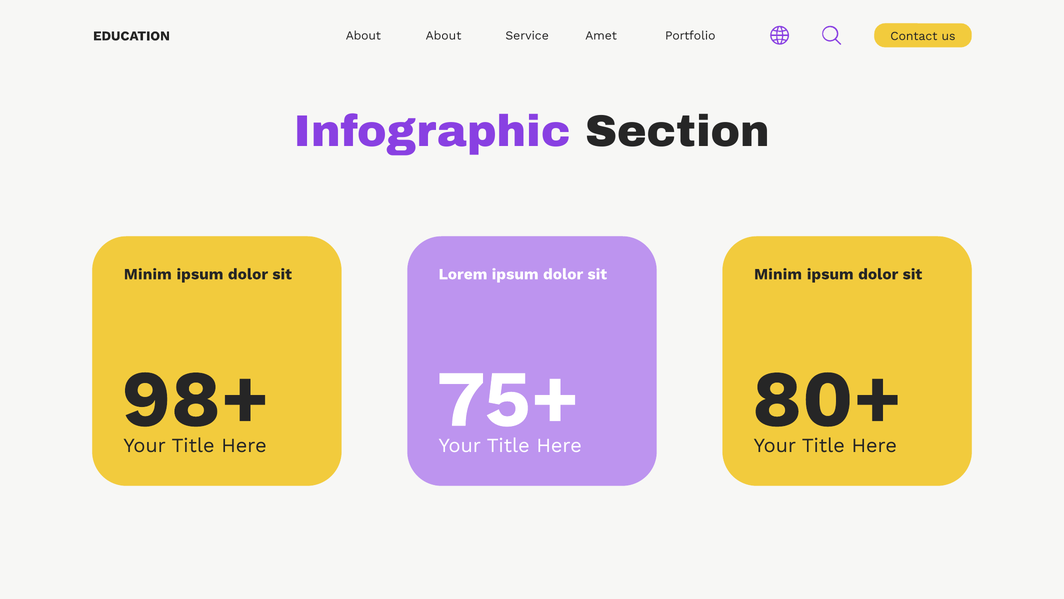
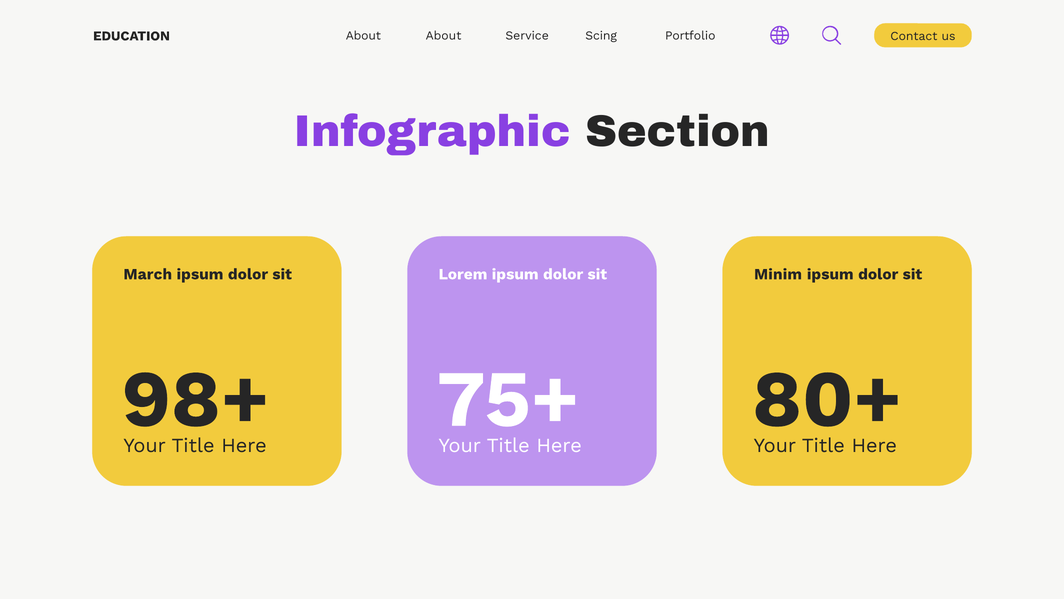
Amet: Amet -> Scing
Minim at (148, 274): Minim -> March
